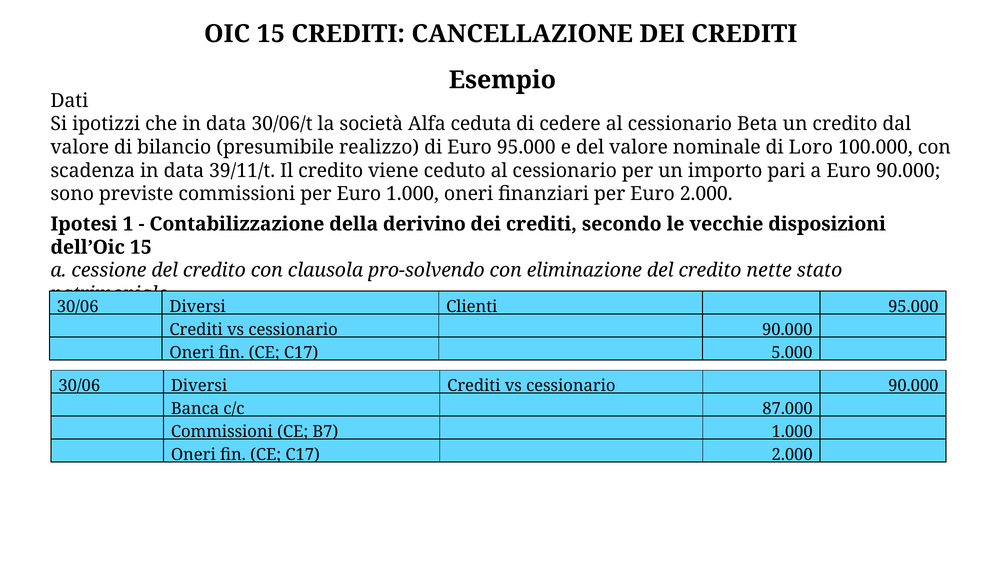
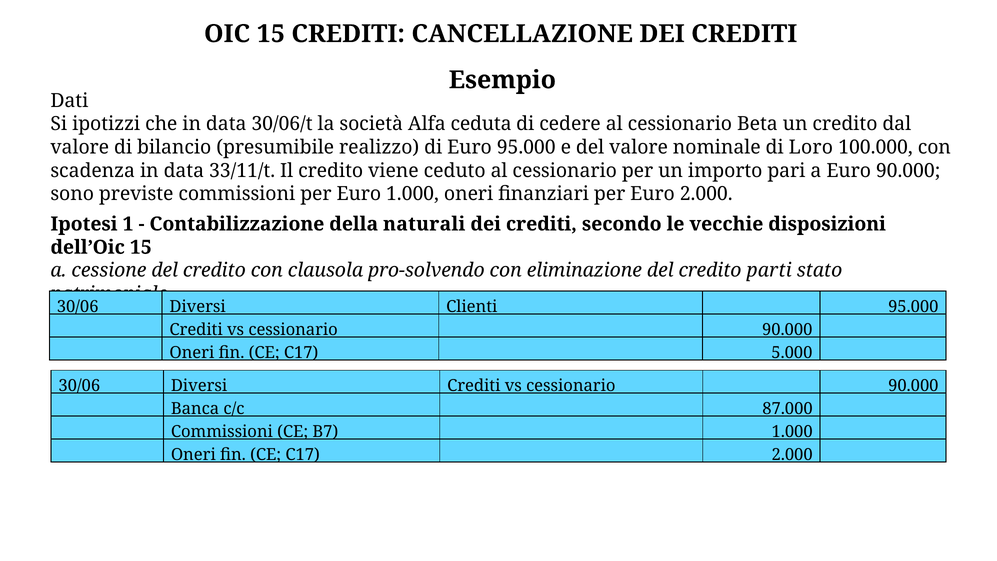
39/11/t: 39/11/t -> 33/11/t
derivino: derivino -> naturali
nette: nette -> parti
